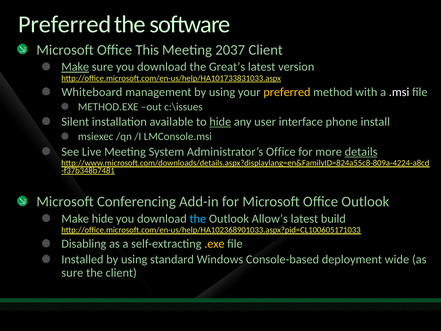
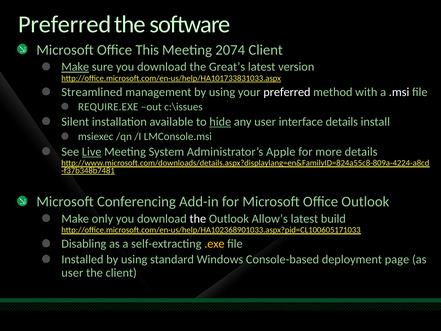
2037: 2037 -> 2074
Whiteboard: Whiteboard -> Streamlined
preferred at (287, 92) colour: yellow -> white
METHOD.EXE: METHOD.EXE -> REQUIRE.EXE
interface phone: phone -> details
Live underline: none -> present
Administrator’s Office: Office -> Apple
details at (361, 152) underline: present -> none
Make hide: hide -> only
the at (198, 219) colour: light blue -> white
wide: wide -> page
sure at (72, 273): sure -> user
